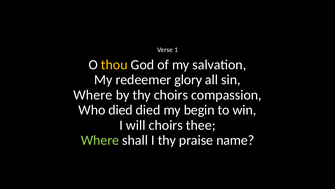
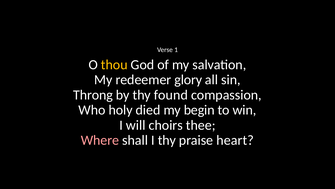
Where at (93, 95): Where -> Throng
thy choirs: choirs -> found
Who died: died -> holy
Where at (100, 140) colour: light green -> pink
name: name -> heart
